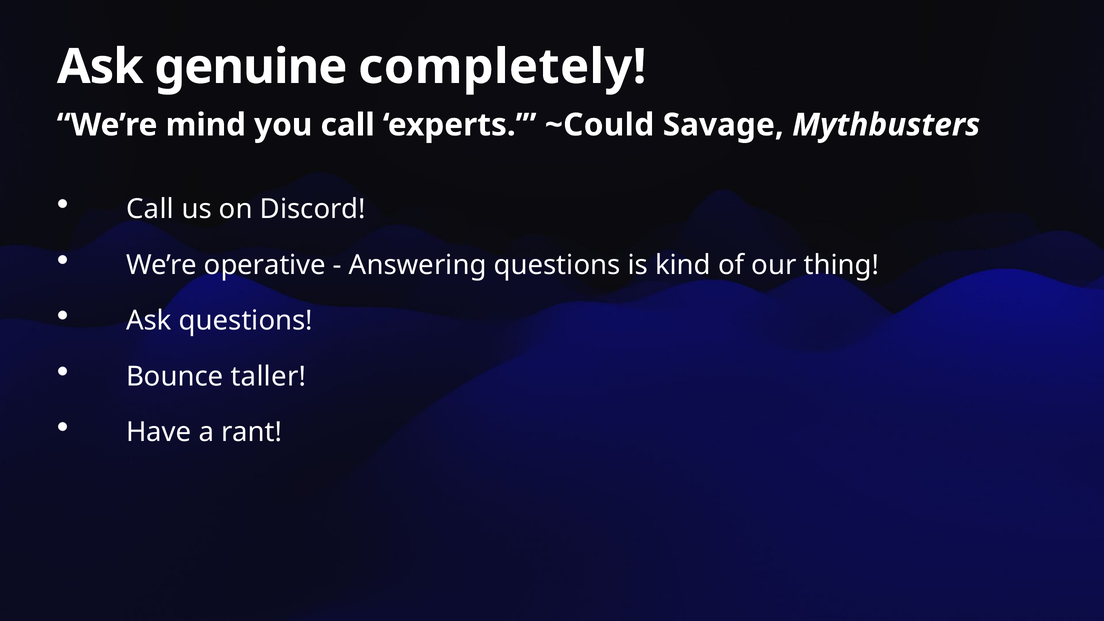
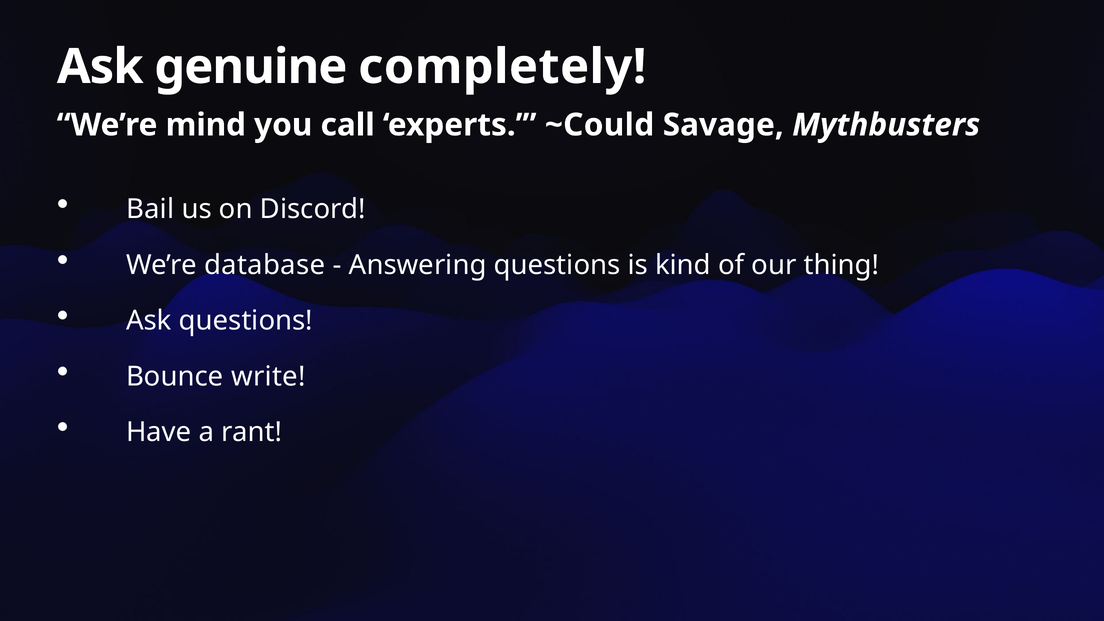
Call at (150, 209): Call -> Bail
operative: operative -> database
taller: taller -> write
